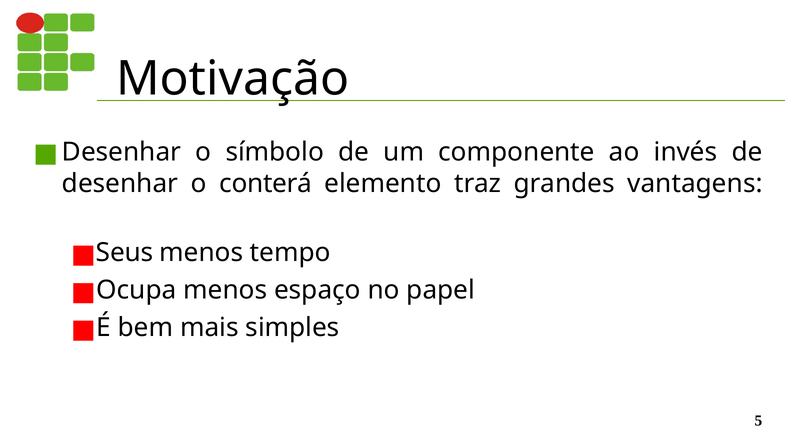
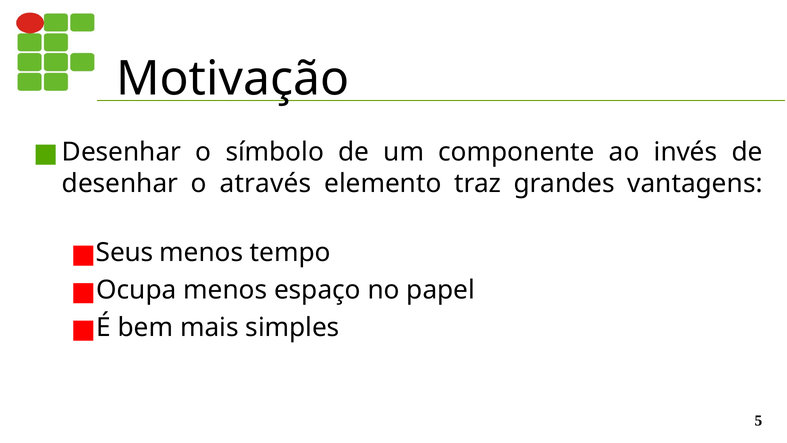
conterá: conterá -> através
